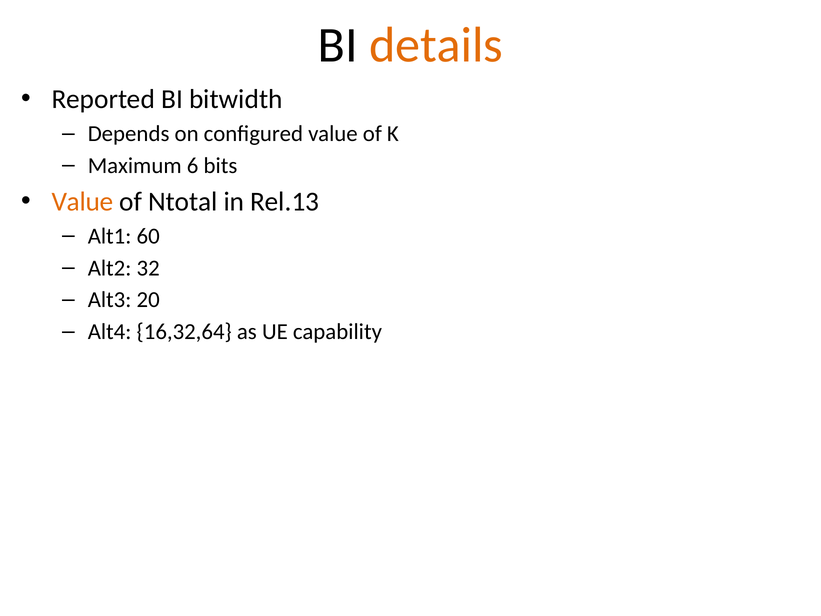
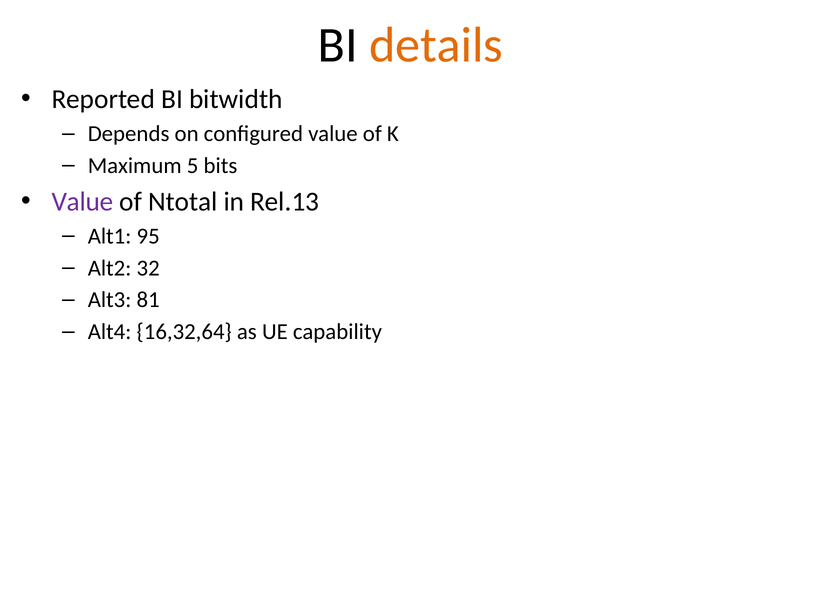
6: 6 -> 5
Value at (83, 202) colour: orange -> purple
60: 60 -> 95
20: 20 -> 81
